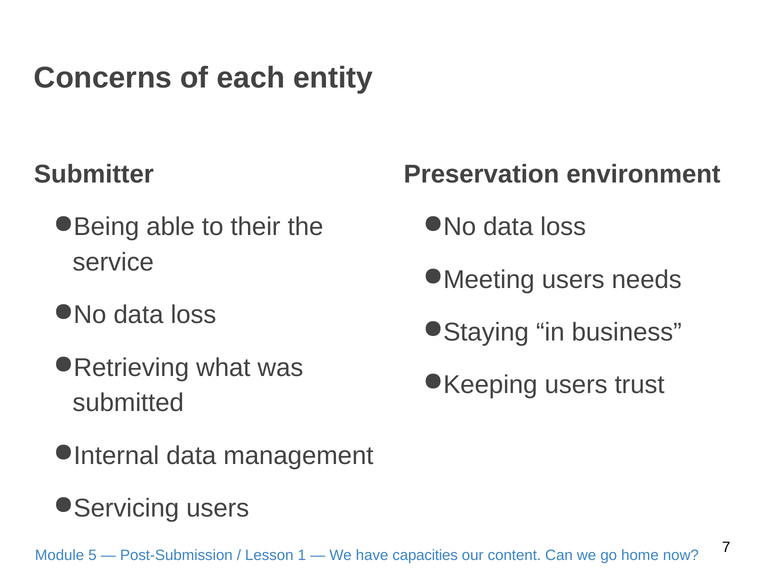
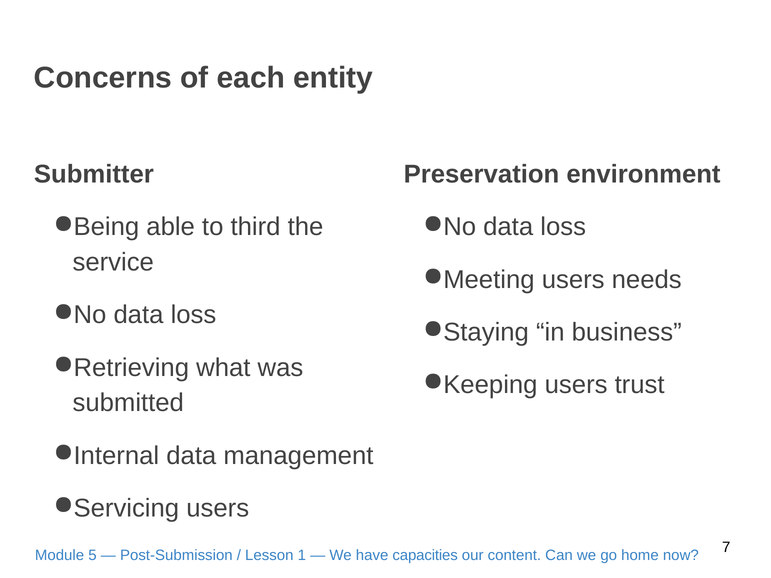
their: their -> third
